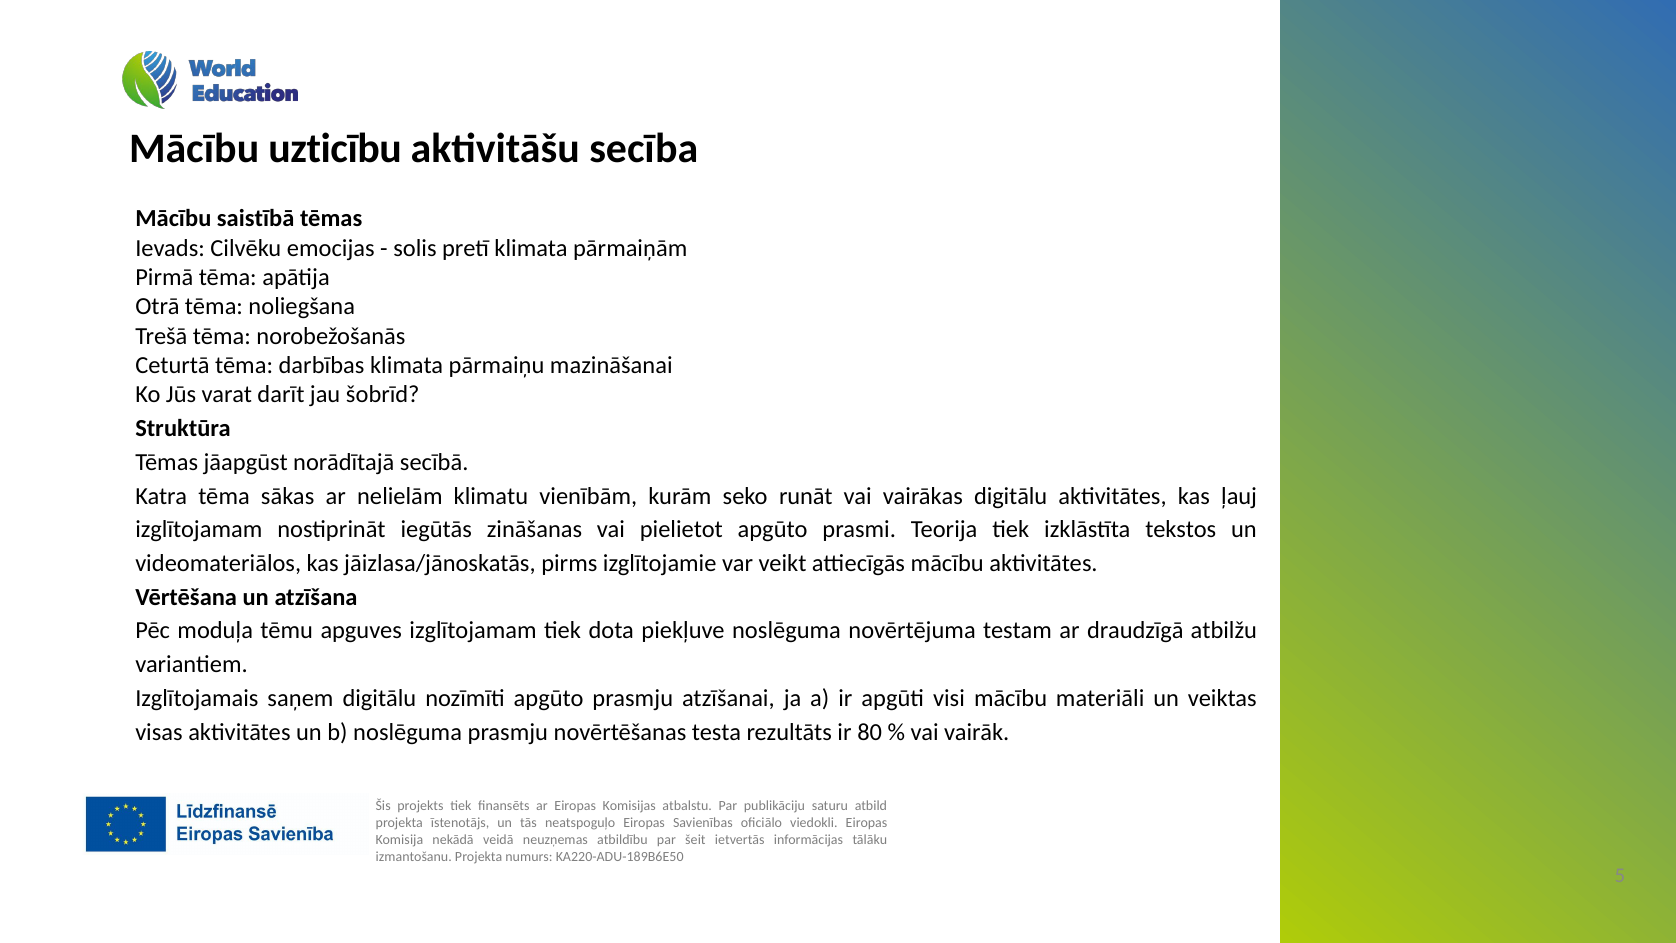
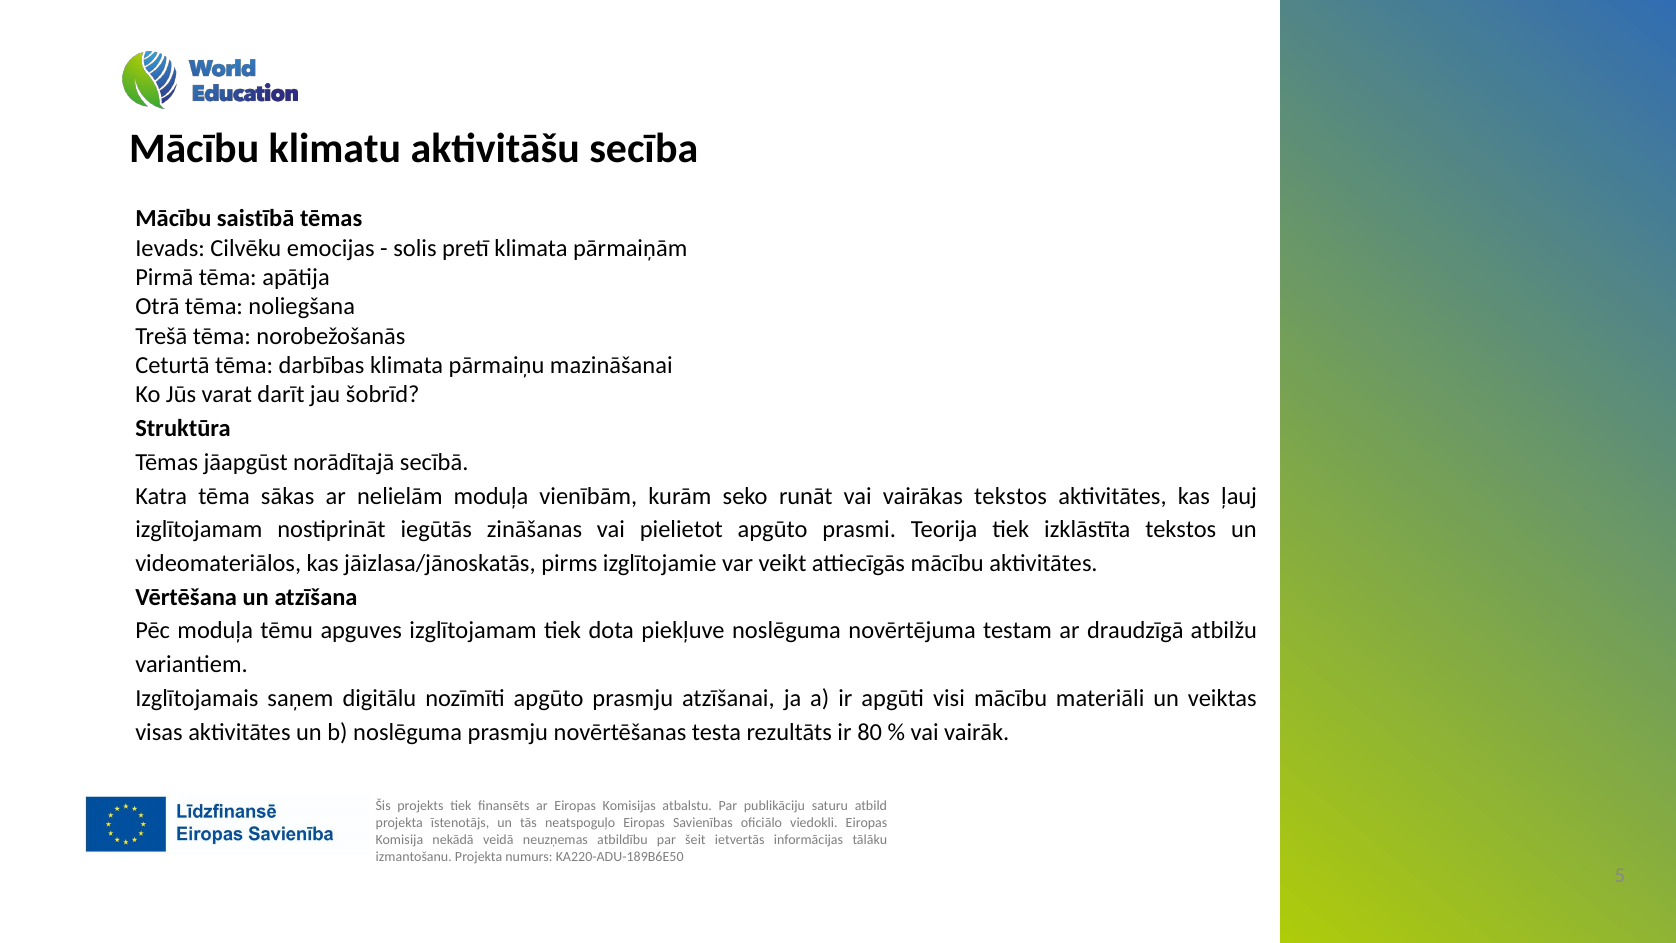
uzticību: uzticību -> klimatu
nelielām klimatu: klimatu -> moduļa
vairākas digitālu: digitālu -> tekstos
